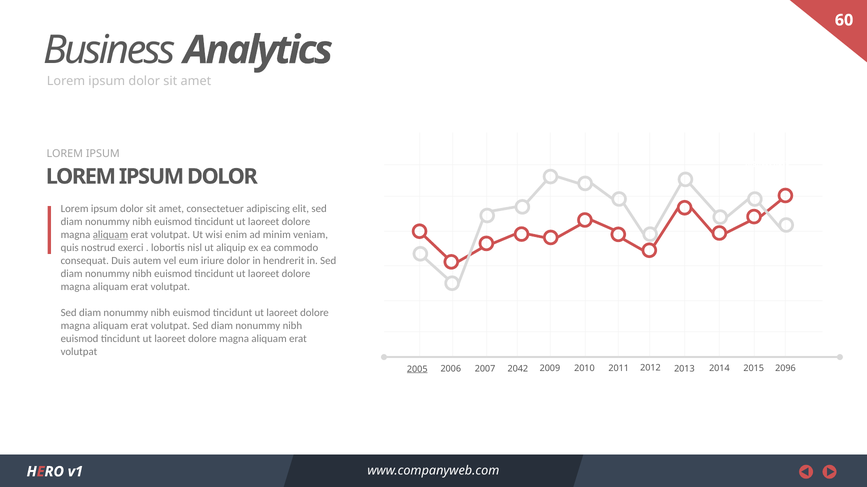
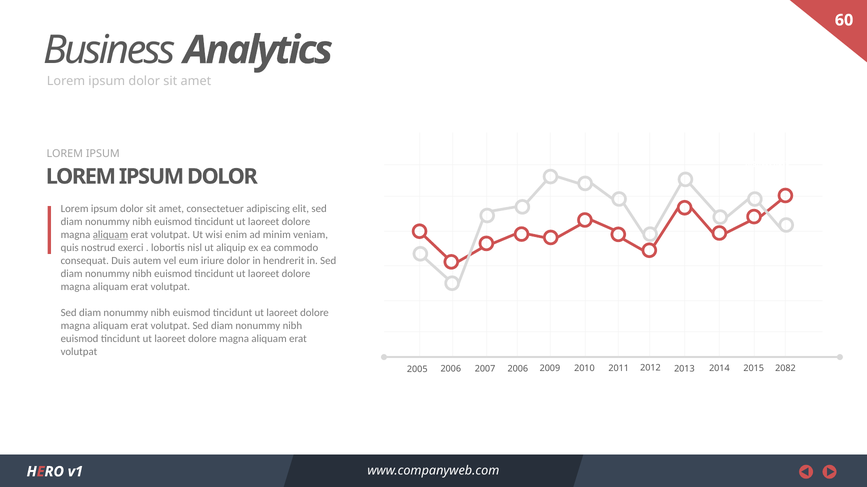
2096: 2096 -> 2082
2042 at (518, 369): 2042 -> 2006
2005 underline: present -> none
